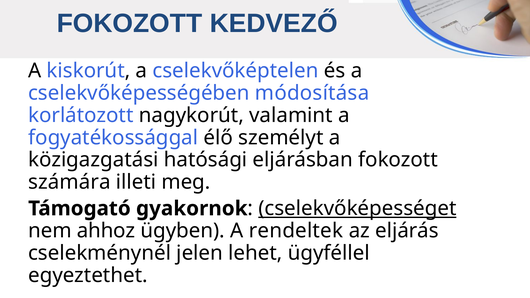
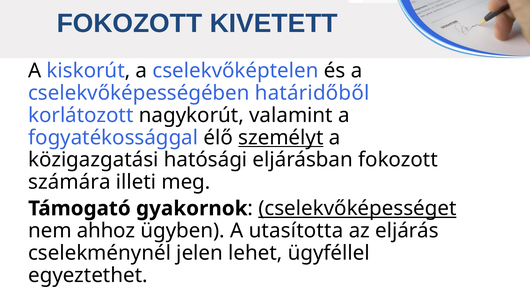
KEDVEZŐ: KEDVEZŐ -> KIVETETT
módosítása: módosítása -> határidőből
személyt underline: none -> present
rendeltek: rendeltek -> utasította
